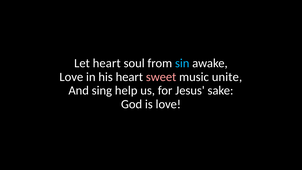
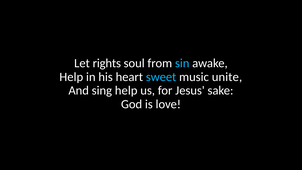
Let heart: heart -> rights
Love at (71, 77): Love -> Help
sweet colour: pink -> light blue
